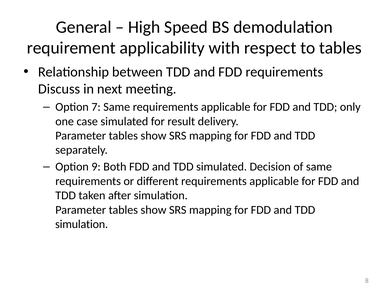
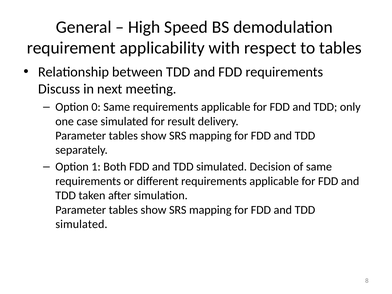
7: 7 -> 0
9: 9 -> 1
simulation at (82, 224): simulation -> simulated
